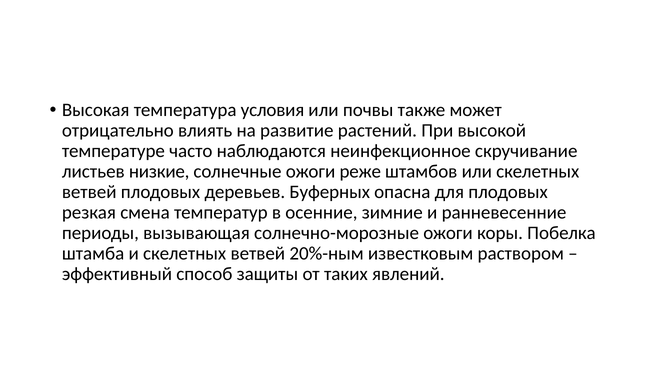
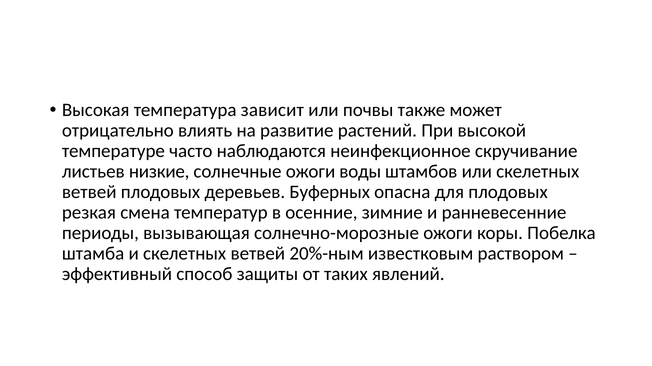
условия: условия -> зависит
реже: реже -> воды
